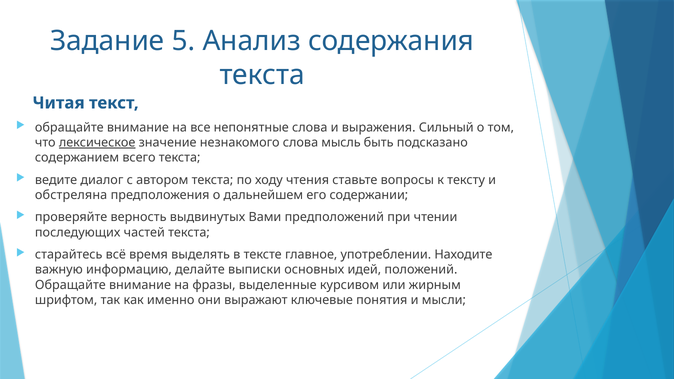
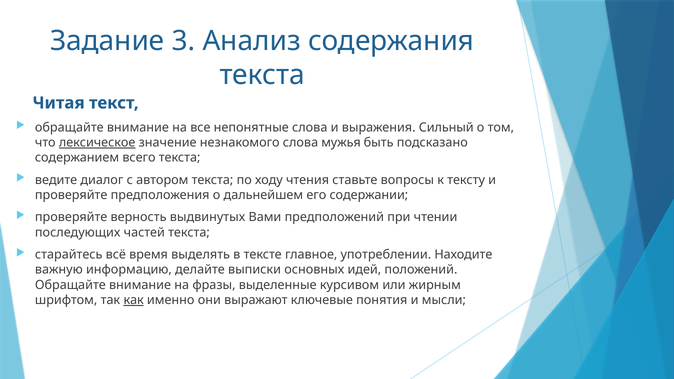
5: 5 -> 3
мысль: мысль -> мужья
обстреляна at (71, 195): обстреляна -> проверяйте
как underline: none -> present
